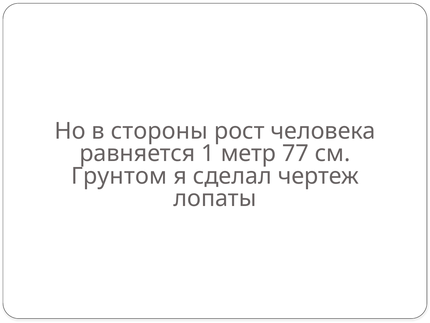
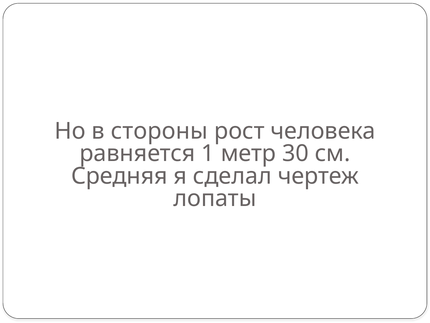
77: 77 -> 30
Грунтом: Грунтом -> Средняя
